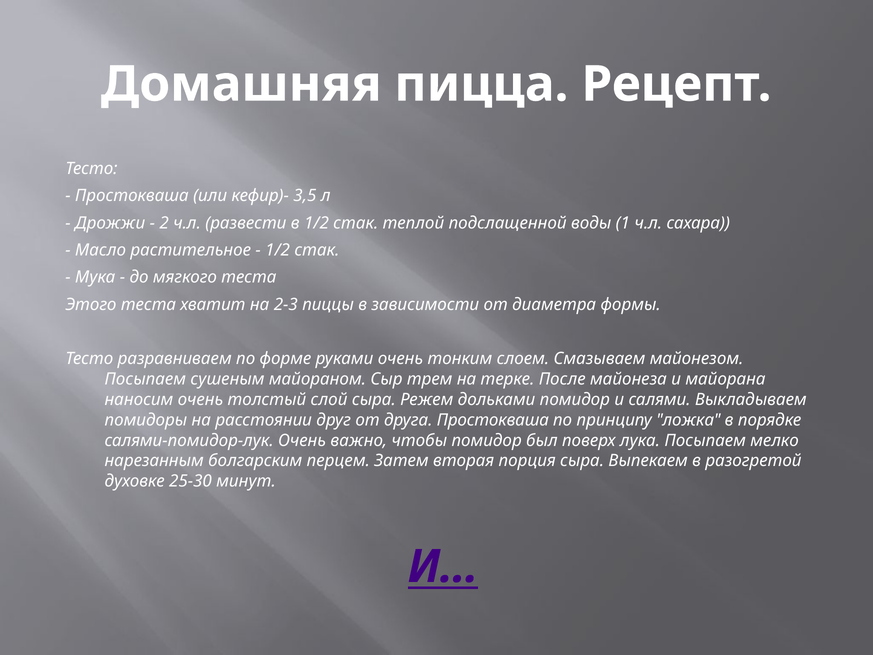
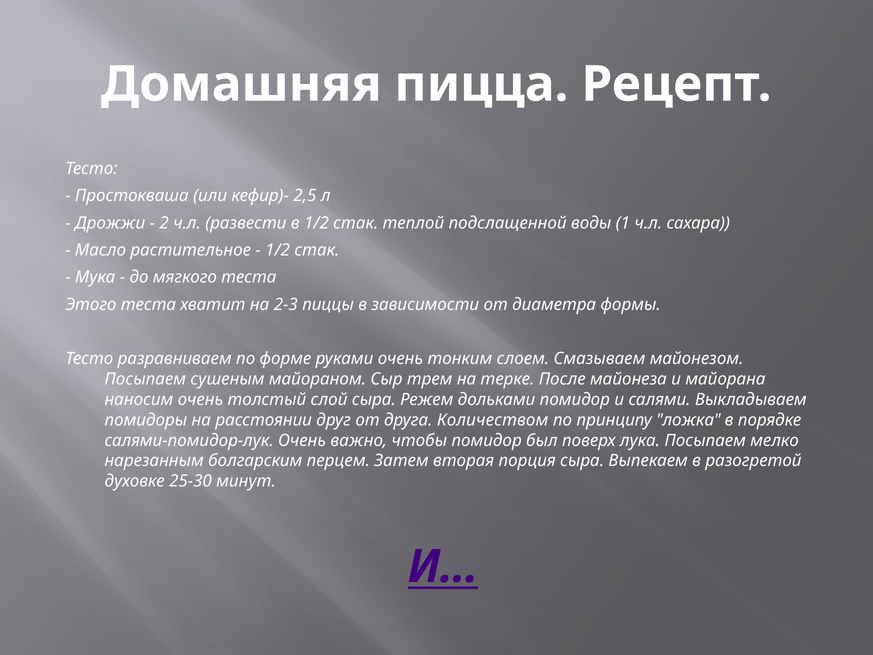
3,5: 3,5 -> 2,5
друга Простокваша: Простокваша -> Количеством
